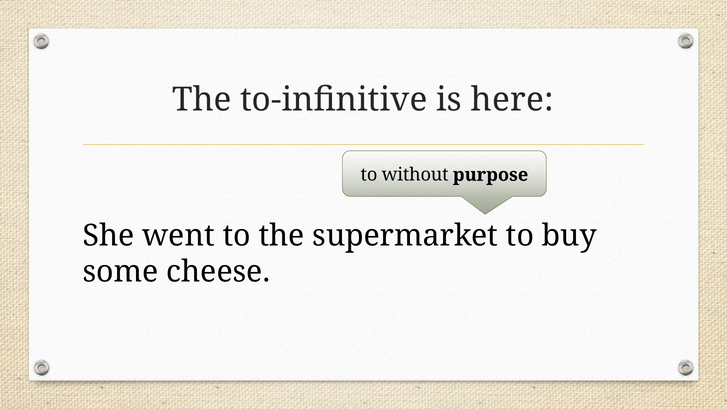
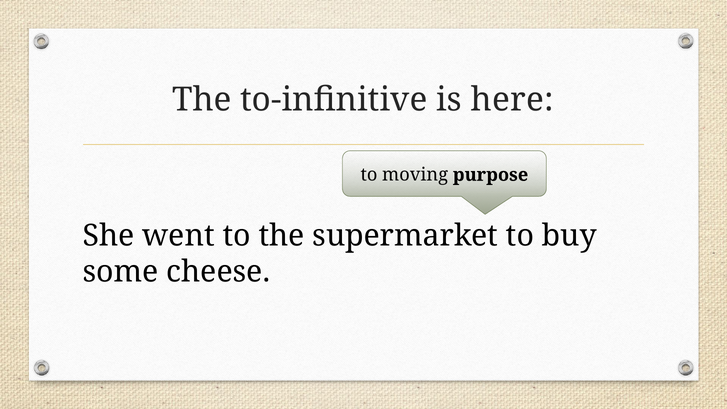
without: without -> moving
